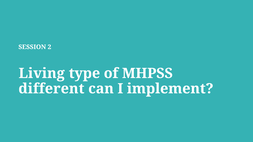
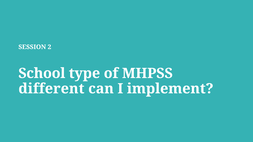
Living: Living -> School
